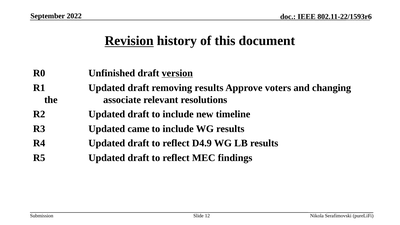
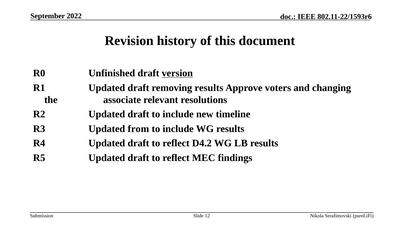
Revision underline: present -> none
came: came -> from
D4.9: D4.9 -> D4.2
